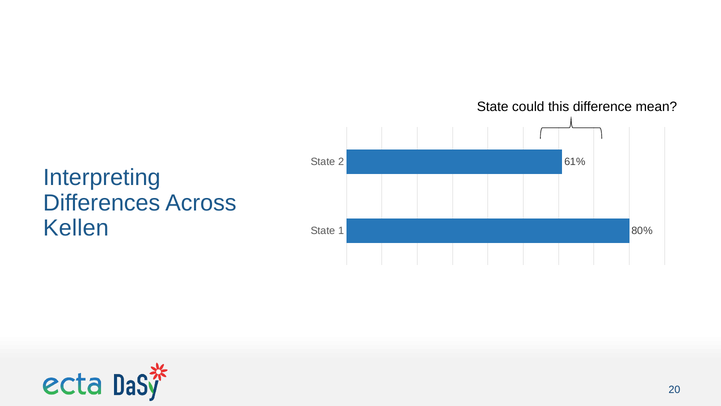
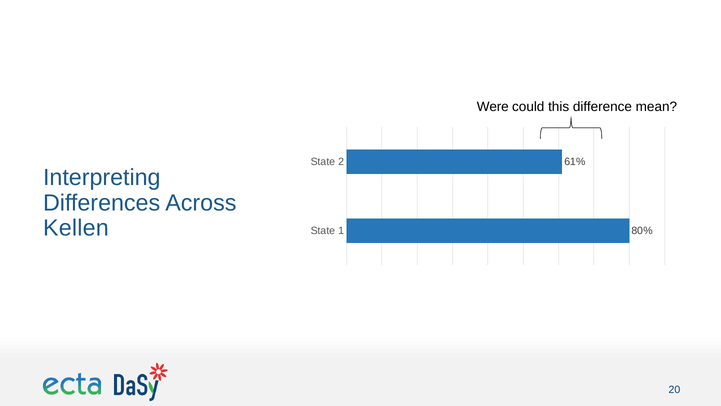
State at (493, 107): State -> Were
